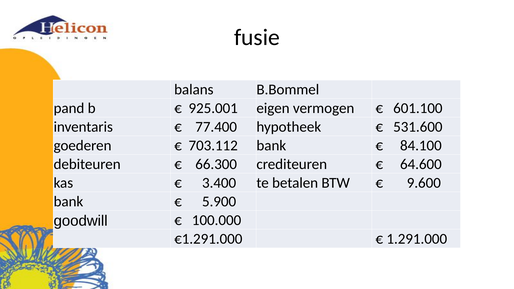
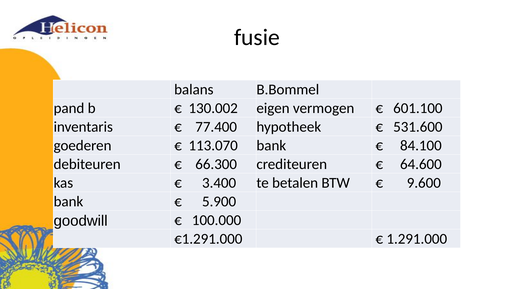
925.001: 925.001 -> 130.002
703.112: 703.112 -> 113.070
